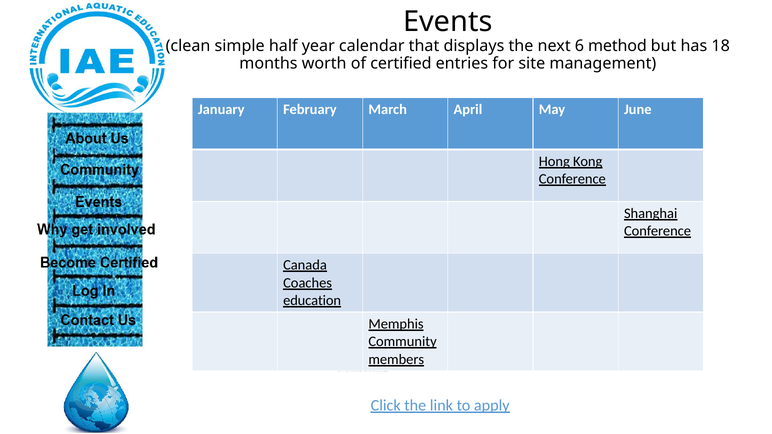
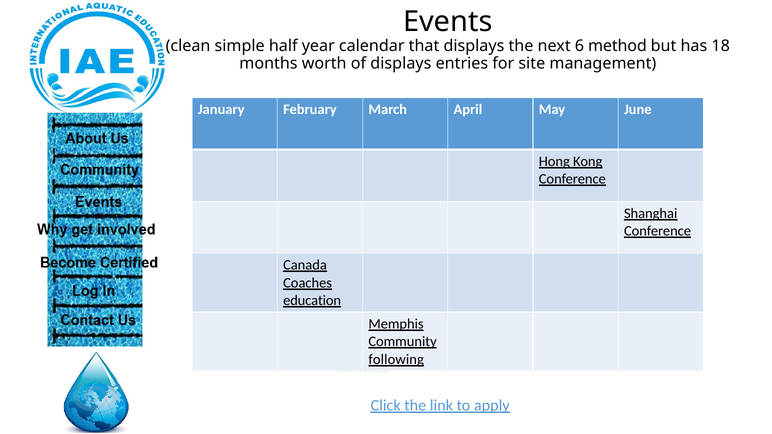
of certified: certified -> displays
members: members -> following
